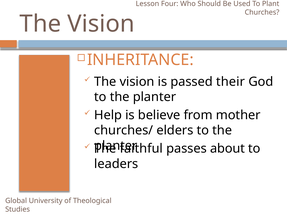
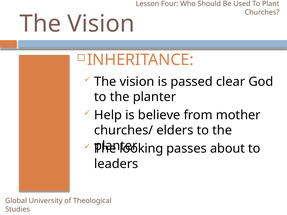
their: their -> clear
faithful: faithful -> looking
